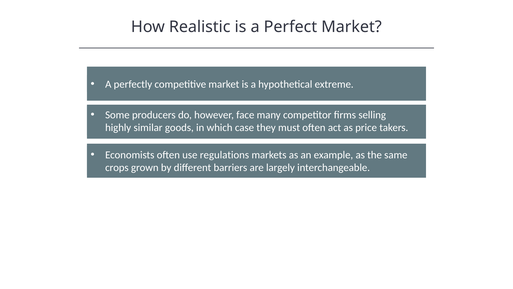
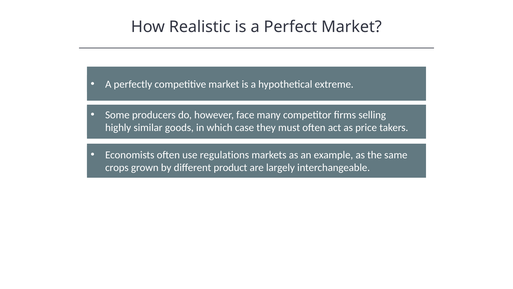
barriers: barriers -> product
